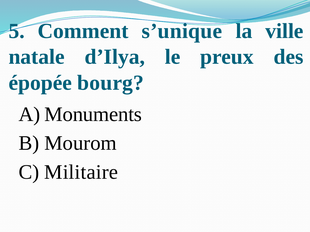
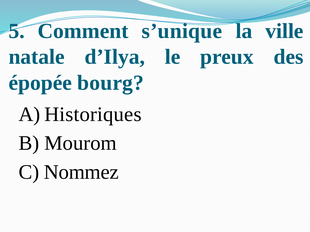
Monuments: Monuments -> Historiques
Militaire: Militaire -> Nommez
